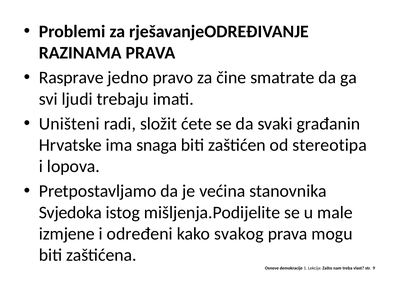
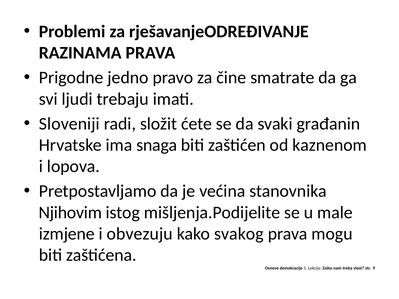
Rasprave: Rasprave -> Prigodne
Uništeni: Uništeni -> Sloveniji
stereotipa: stereotipa -> kaznenom
Svjedoka: Svjedoka -> Njihovim
određeni: određeni -> obvezuju
